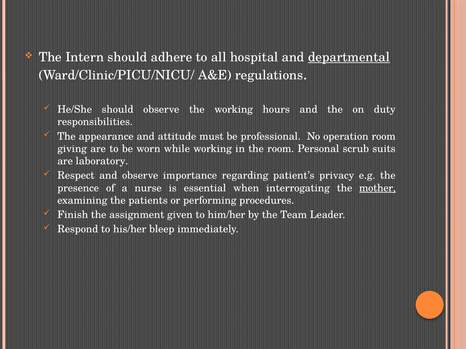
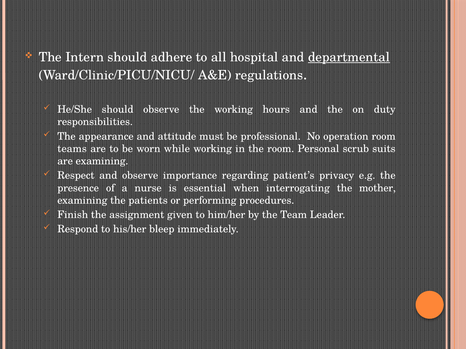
giving: giving -> teams
are laboratory: laboratory -> examining
mother underline: present -> none
